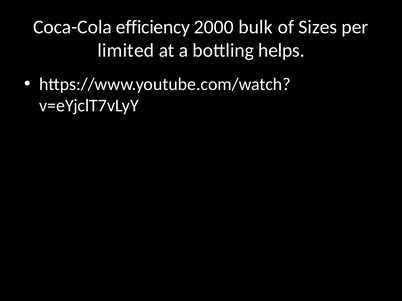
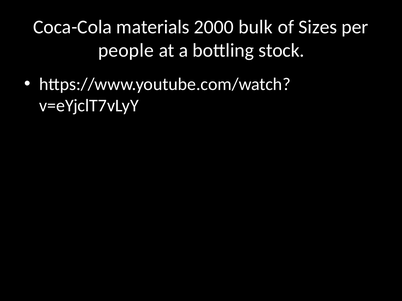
efficiency: efficiency -> materials
limited: limited -> people
helps: helps -> stock
